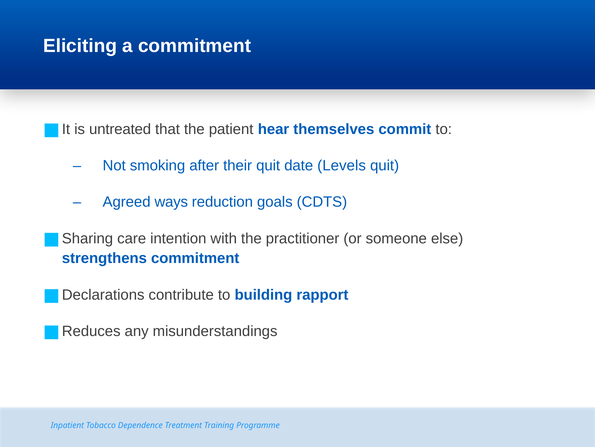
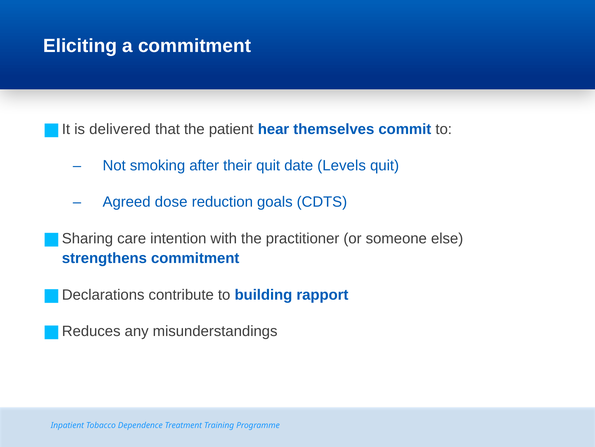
untreated: untreated -> delivered
ways: ways -> dose
